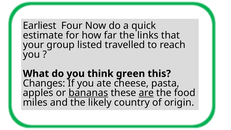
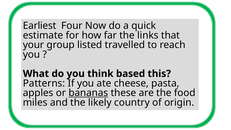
green: green -> based
Changes: Changes -> Patterns
are underline: present -> none
